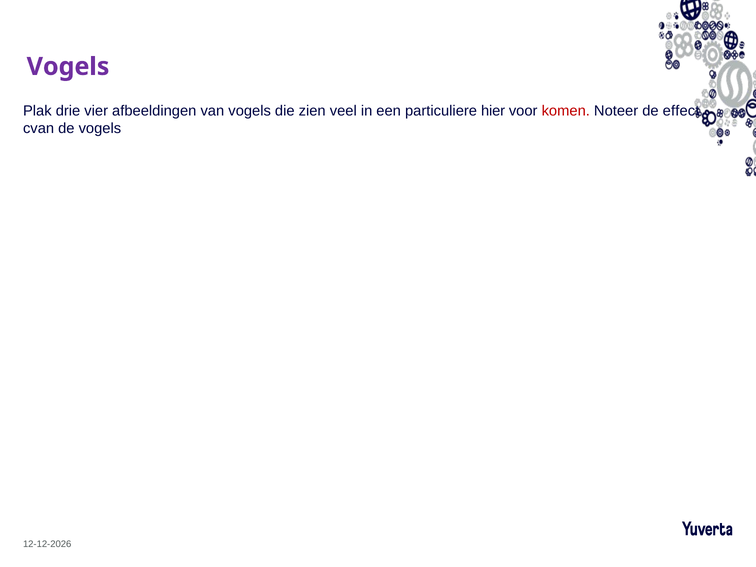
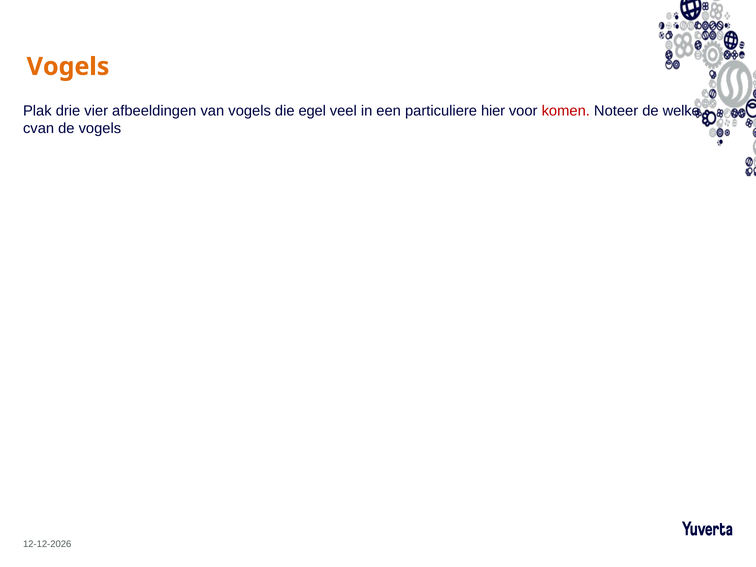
Vogels at (68, 67) colour: purple -> orange
zien: zien -> egel
effect: effect -> welke
